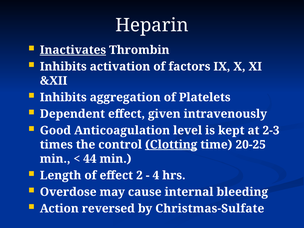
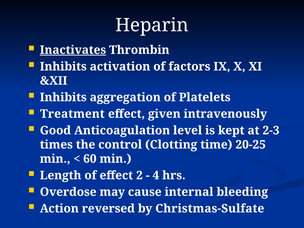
Dependent: Dependent -> Treatment
Clotting underline: present -> none
44: 44 -> 60
